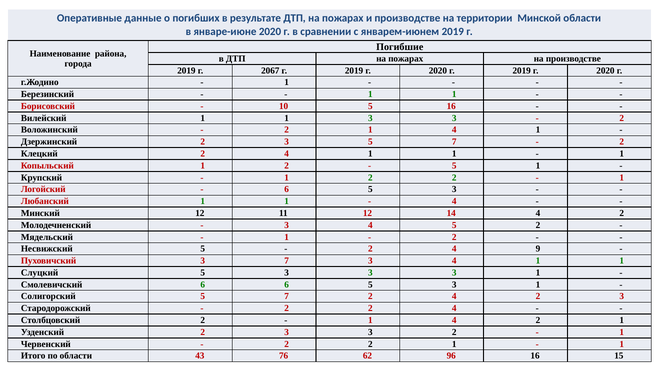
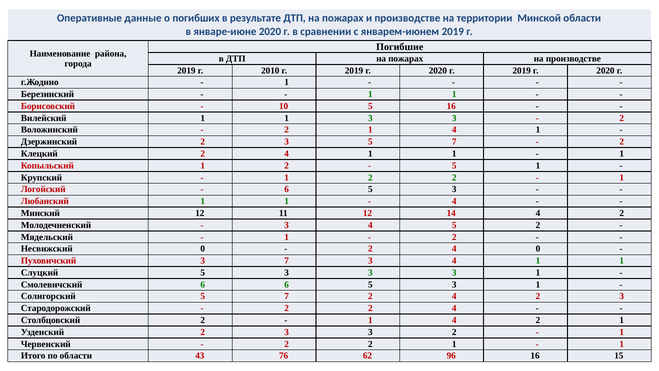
2067: 2067 -> 2010
Несвижский 5: 5 -> 0
4 9: 9 -> 0
